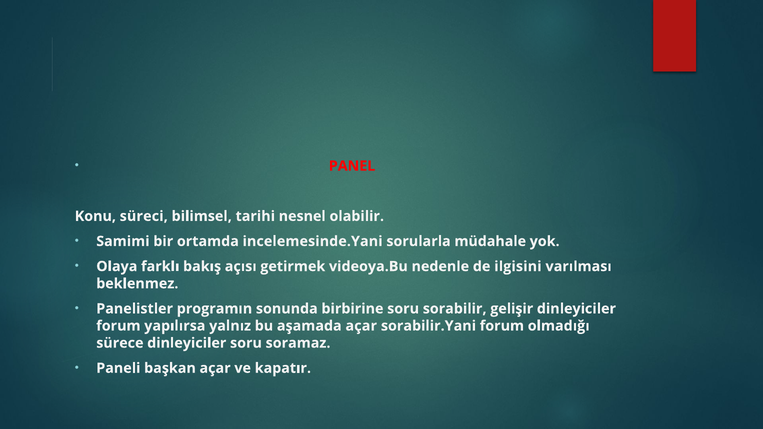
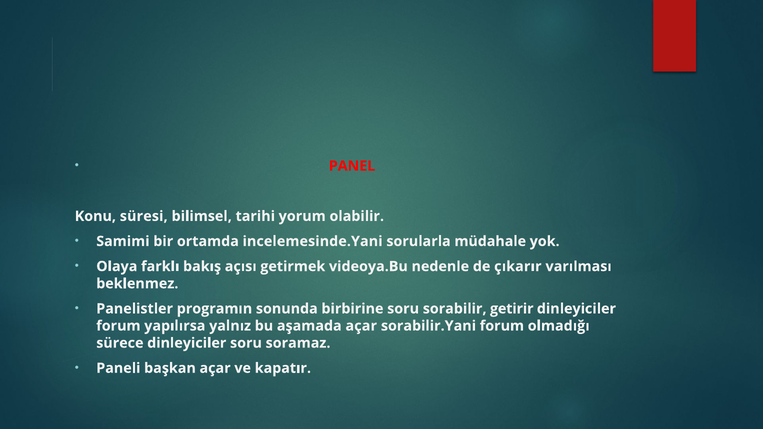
süreci: süreci -> süresi
nesnel: nesnel -> yorum
ilgisini: ilgisini -> çıkarır
gelişir: gelişir -> getirir
